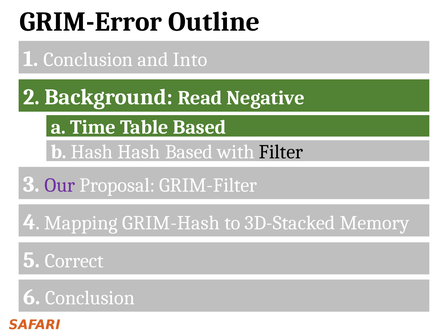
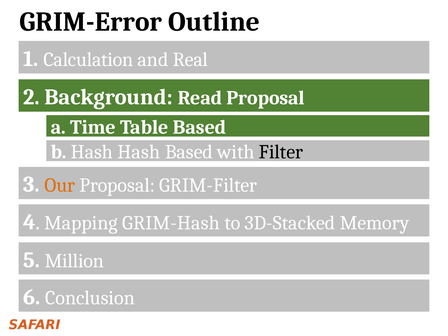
1 Conclusion: Conclusion -> Calculation
Into: Into -> Real
Read Negative: Negative -> Proposal
Our colour: purple -> orange
Correct: Correct -> Million
